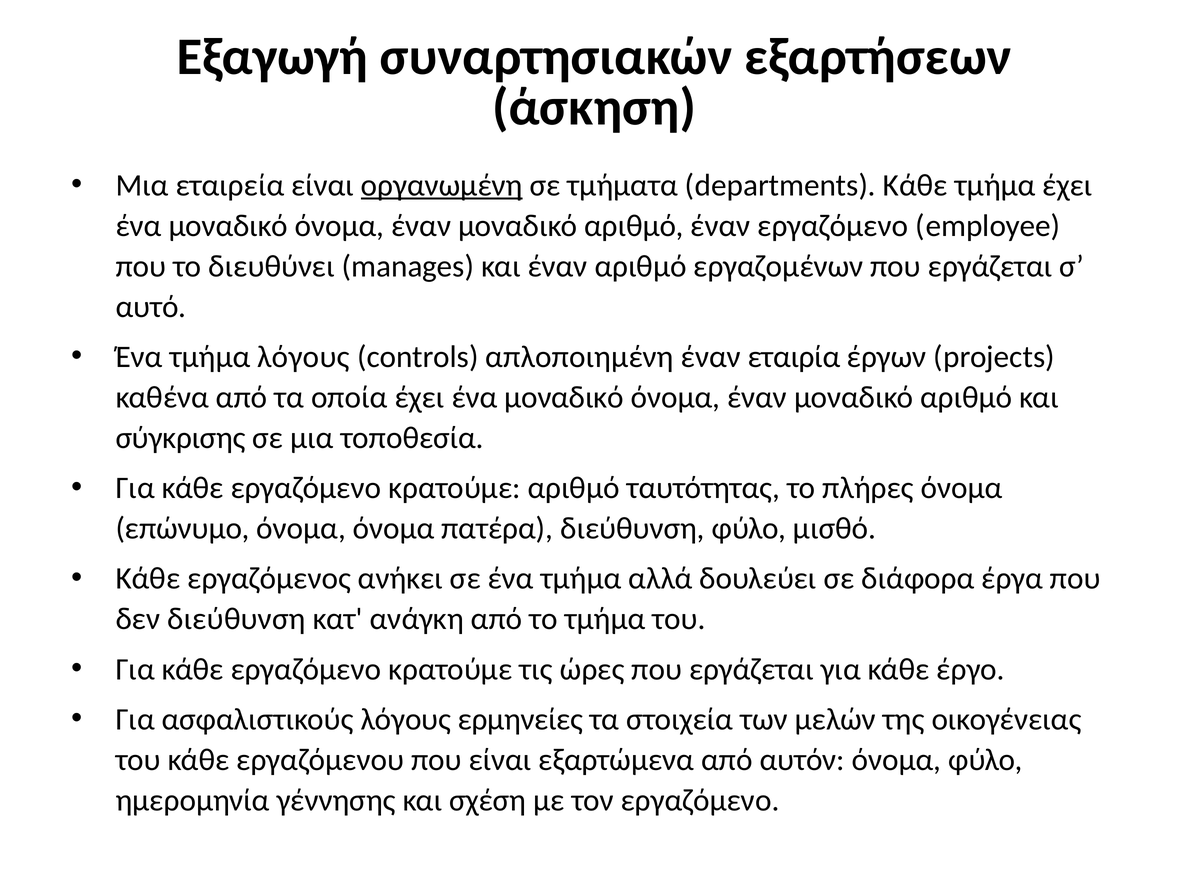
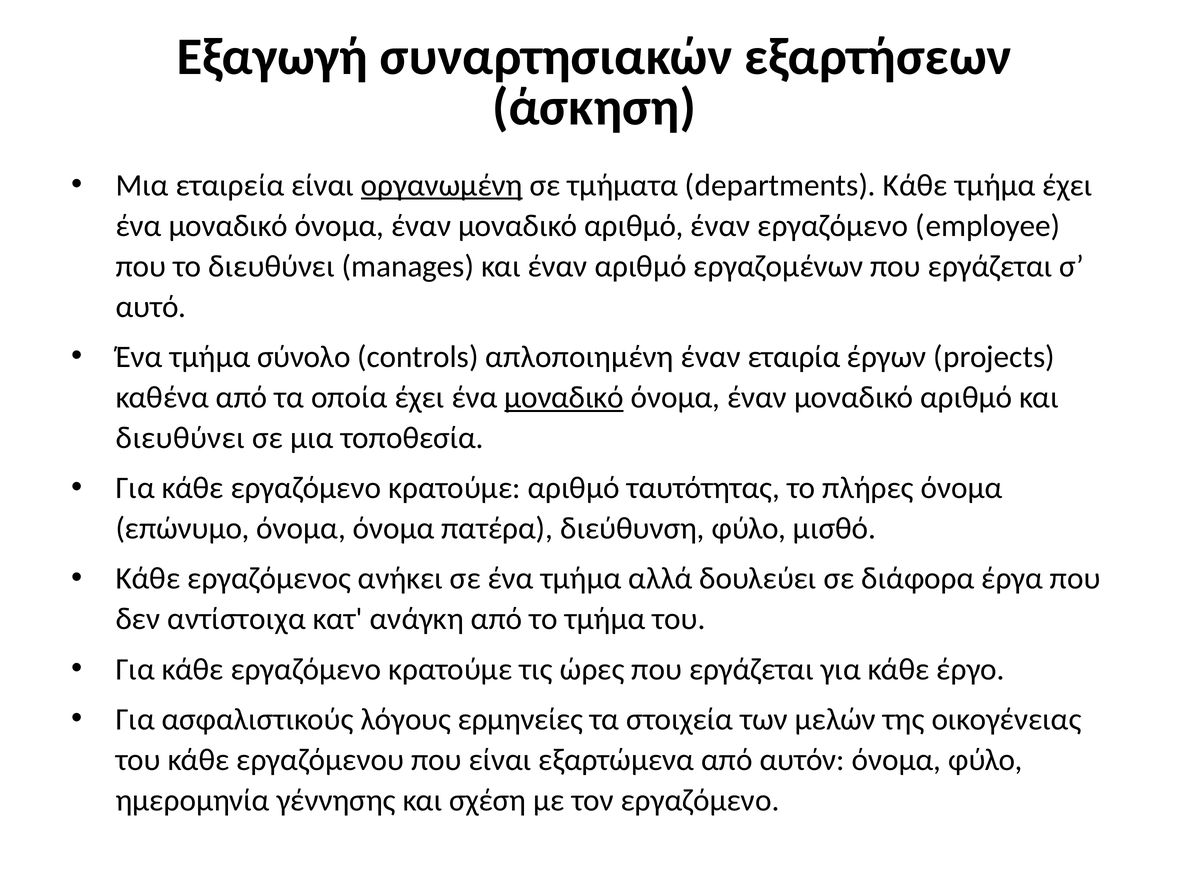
τμήμα λόγους: λόγους -> σύνολο
μοναδικό at (564, 397) underline: none -> present
σύγκρισης at (181, 438): σύγκρισης -> διευθύνει
δεν διεύθυνση: διεύθυνση -> αντίστοιχα
